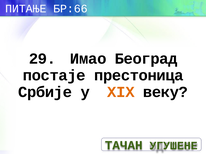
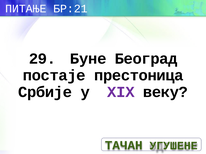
БР:66: БР:66 -> БР:21
Имао: Имао -> Буне
XIX colour: orange -> purple
